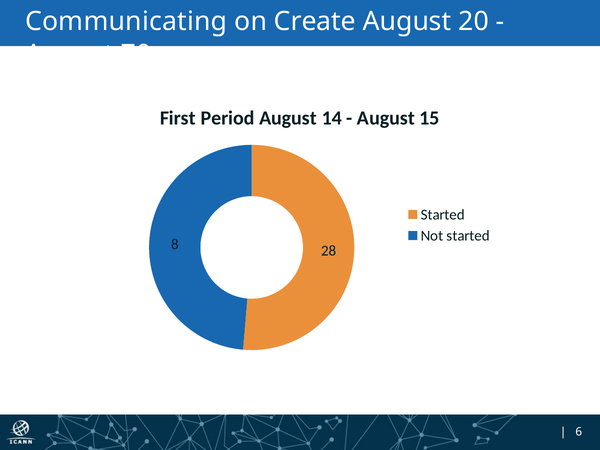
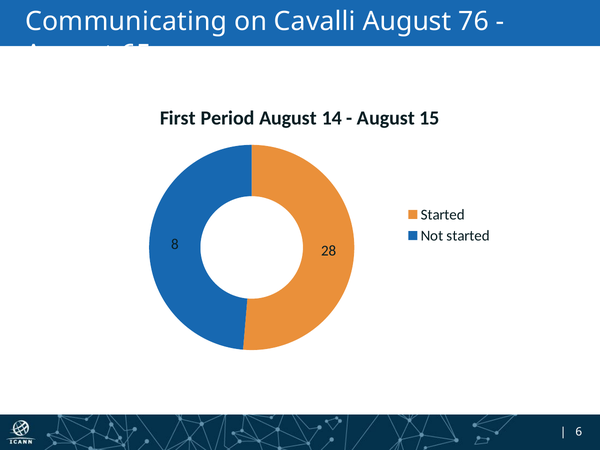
Create: Create -> Cavalli
20: 20 -> 76
70: 70 -> 65
